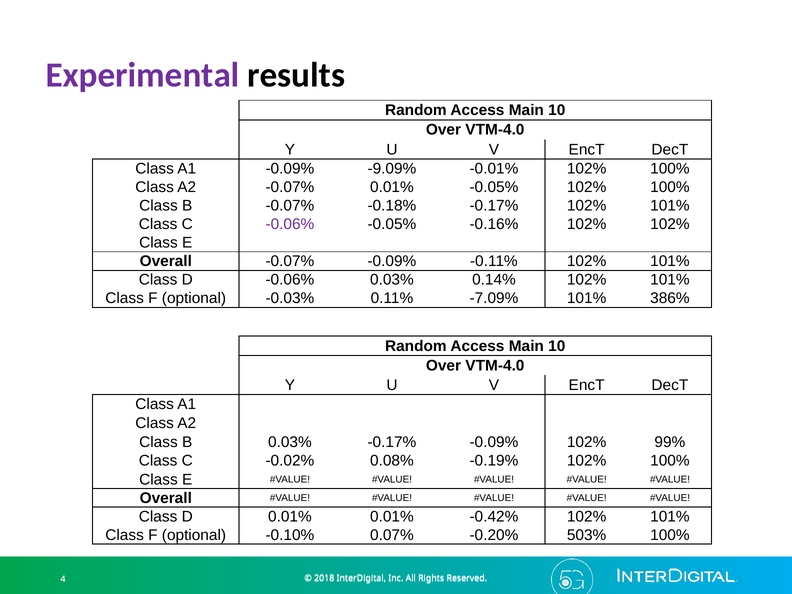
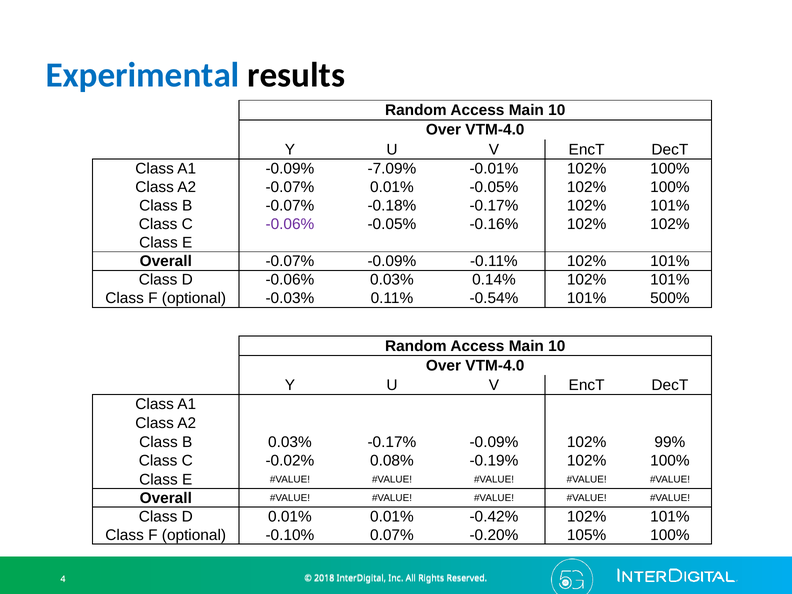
Experimental colour: purple -> blue
-9.09%: -9.09% -> -7.09%
-7.09%: -7.09% -> -0.54%
386%: 386% -> 500%
503%: 503% -> 105%
